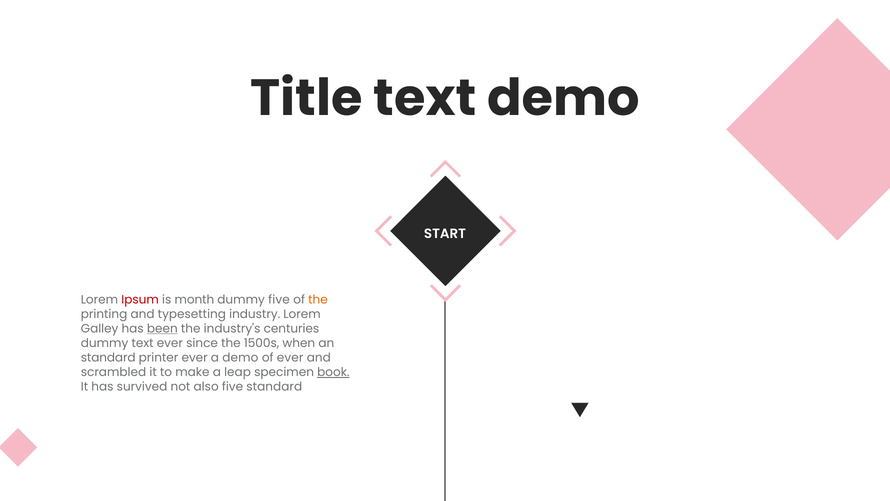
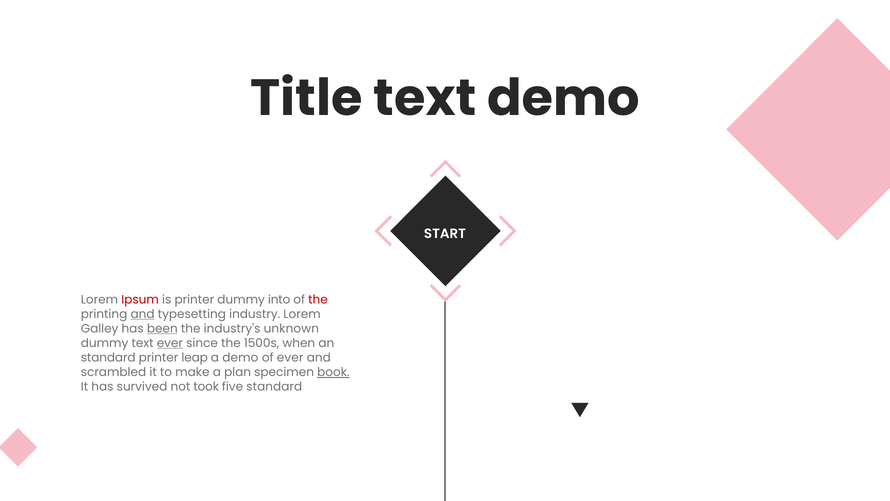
is month: month -> printer
dummy five: five -> into
the at (318, 299) colour: orange -> red
and at (143, 314) underline: none -> present
centuries: centuries -> unknown
ever at (170, 343) underline: none -> present
printer ever: ever -> leap
leap: leap -> plan
also: also -> took
